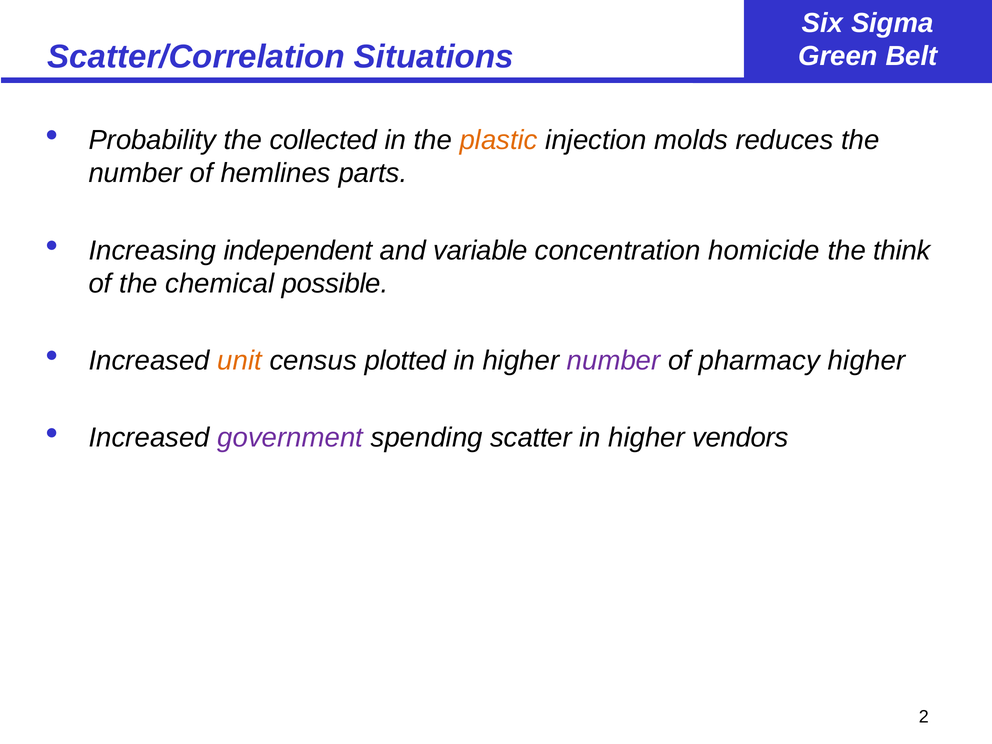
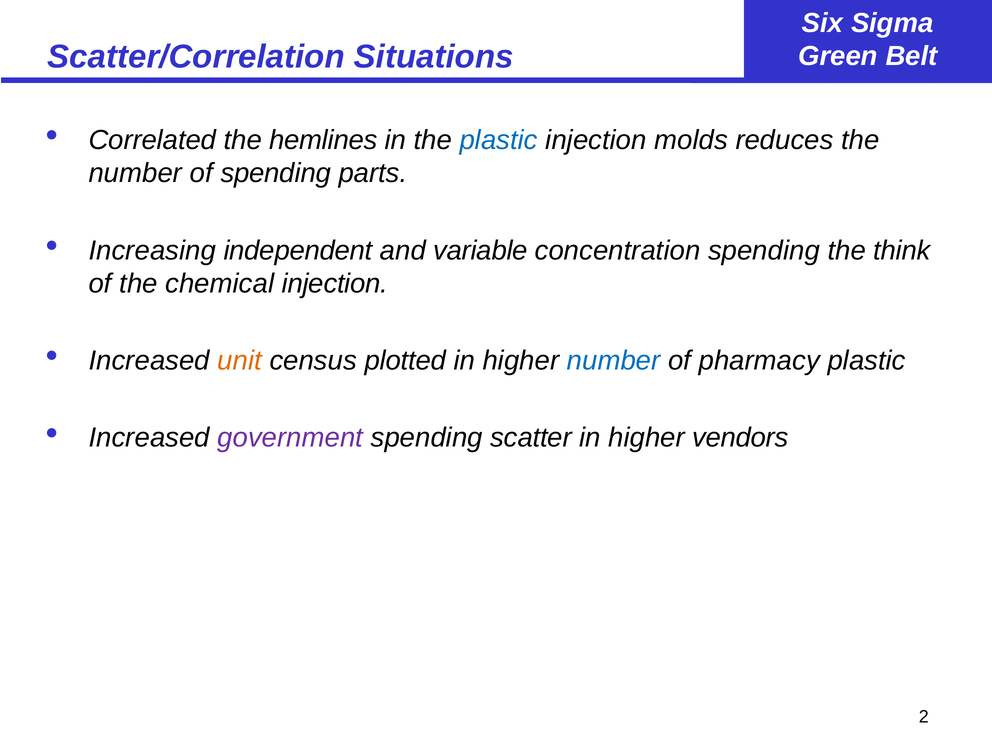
Probability: Probability -> Correlated
collected: collected -> hemlines
plastic at (499, 140) colour: orange -> blue
of hemlines: hemlines -> spending
concentration homicide: homicide -> spending
chemical possible: possible -> injection
number at (614, 361) colour: purple -> blue
pharmacy higher: higher -> plastic
